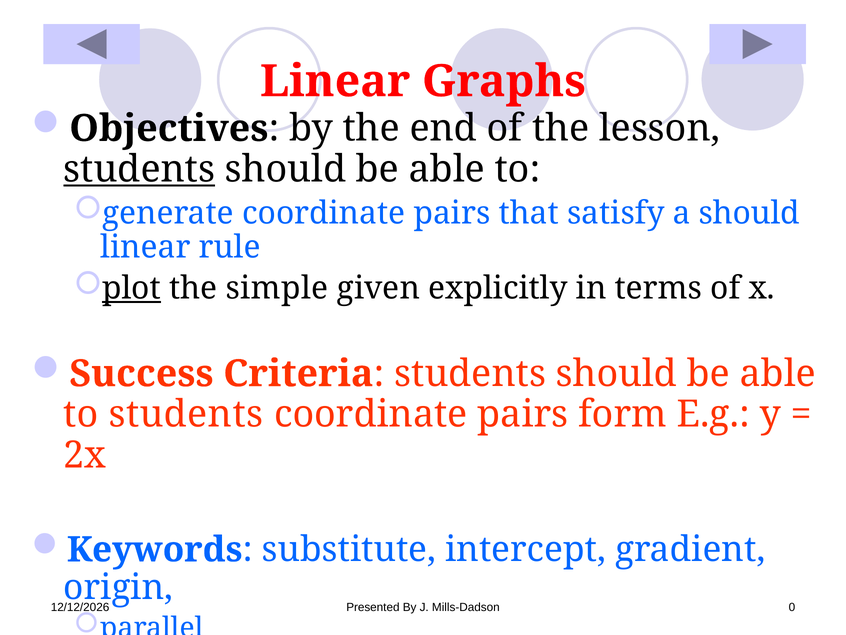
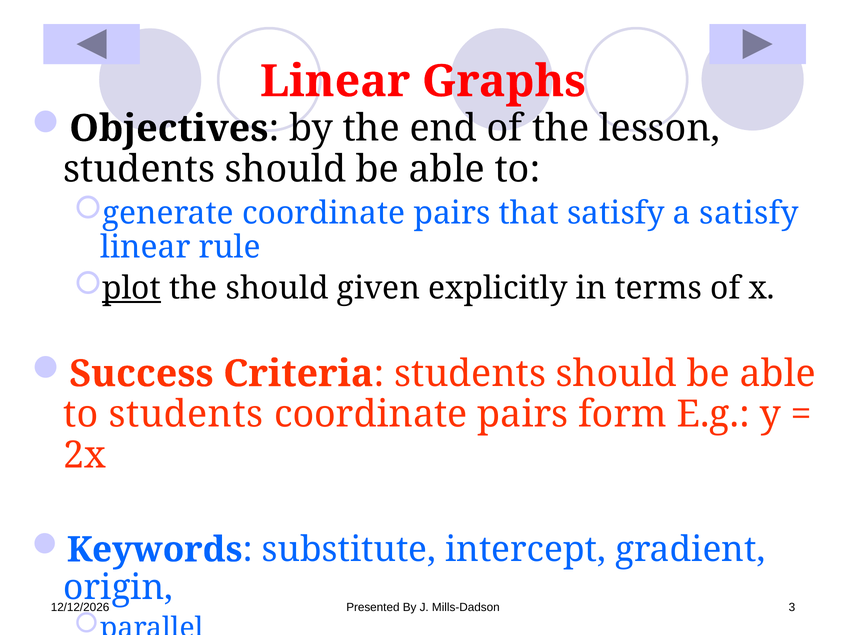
students at (139, 169) underline: present -> none
a should: should -> satisfy
the simple: simple -> should
0: 0 -> 3
